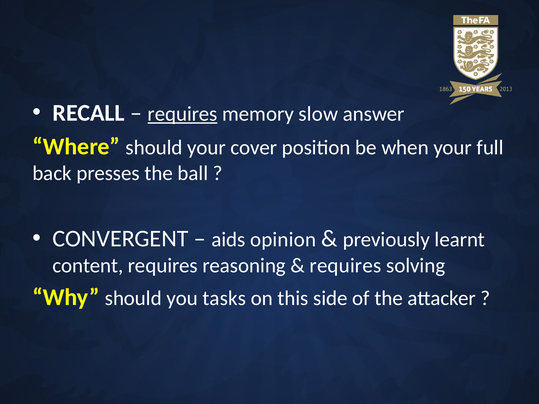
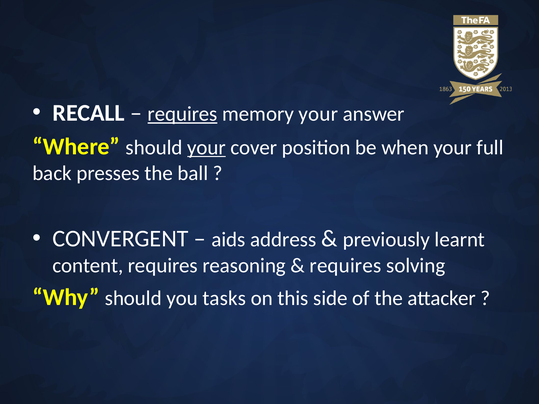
memory slow: slow -> your
your at (207, 148) underline: none -> present
opinion: opinion -> address
